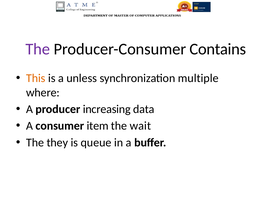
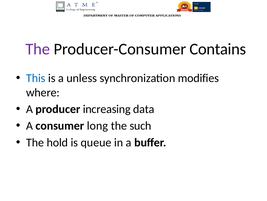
This colour: orange -> blue
multiple: multiple -> modifies
item: item -> long
wait: wait -> such
they: they -> hold
